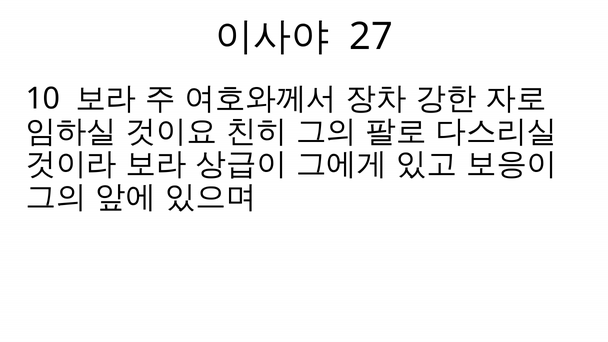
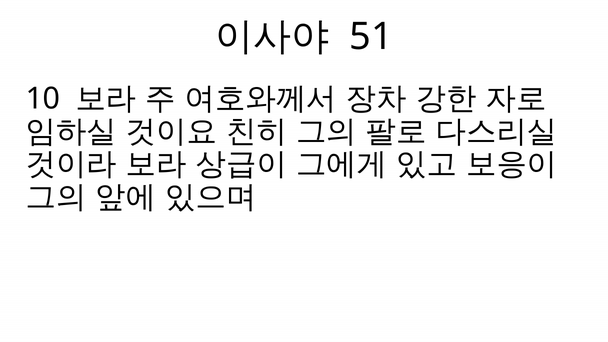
27: 27 -> 51
